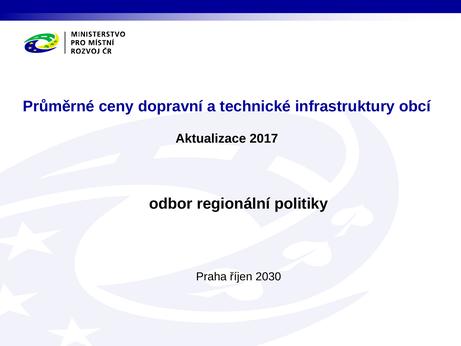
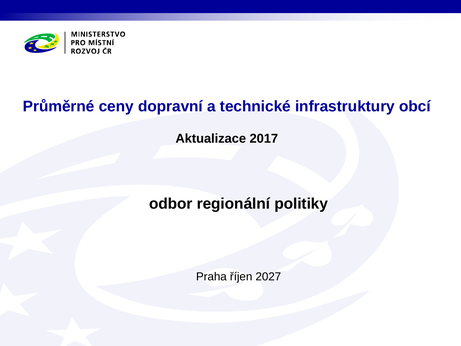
2030: 2030 -> 2027
